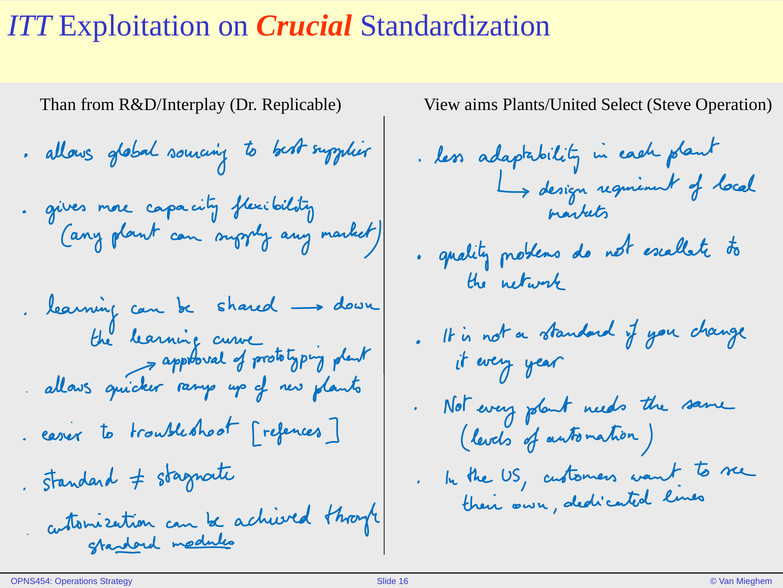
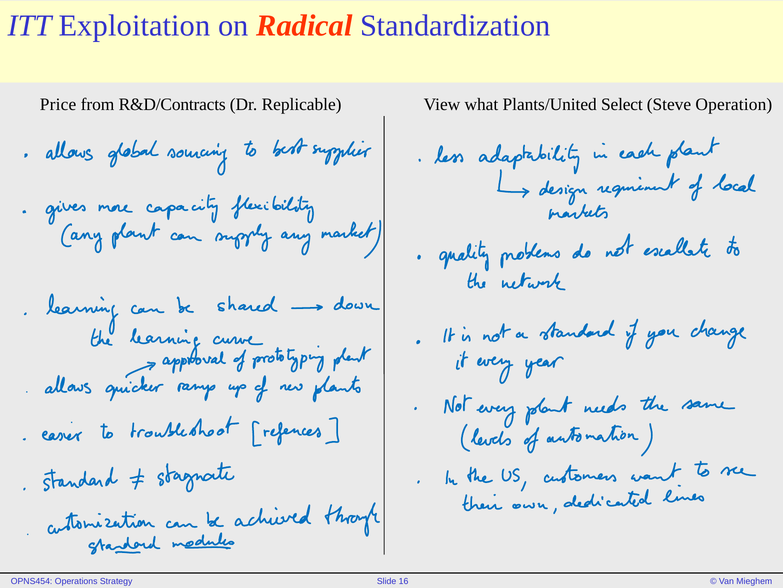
Crucial: Crucial -> Radical
Than: Than -> Price
R&D/Interplay: R&D/Interplay -> R&D/Contracts
aims: aims -> what
